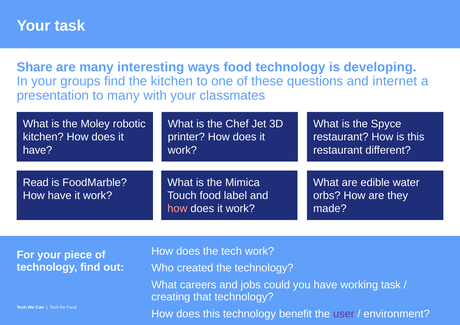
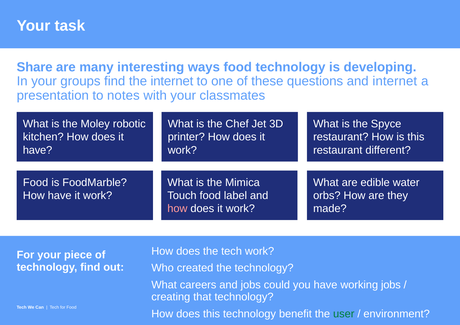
the kitchen: kitchen -> internet
to many: many -> notes
Read at (36, 183): Read -> Food
working task: task -> jobs
user colour: purple -> green
